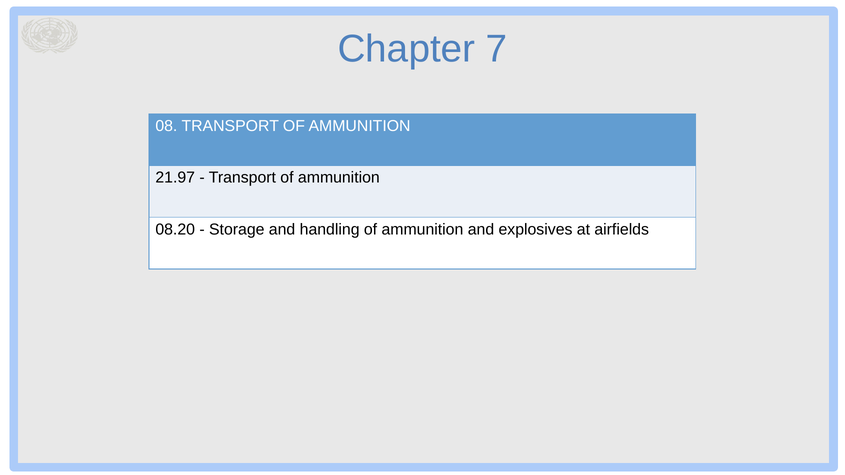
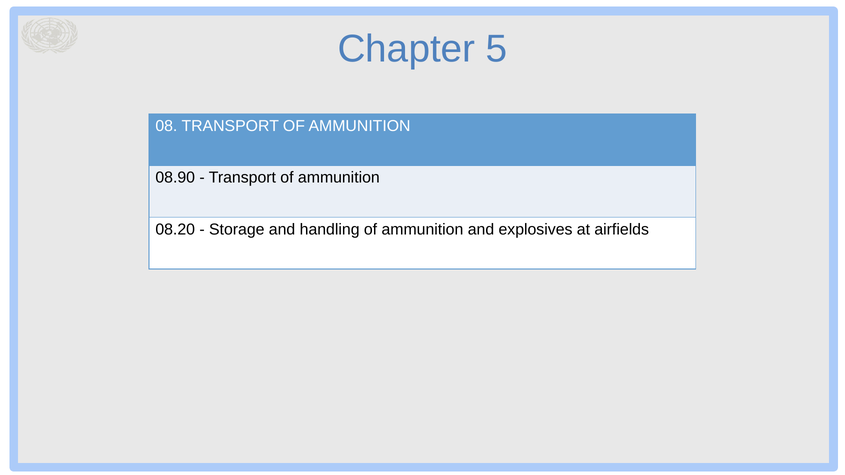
7: 7 -> 5
21.97: 21.97 -> 08.90
